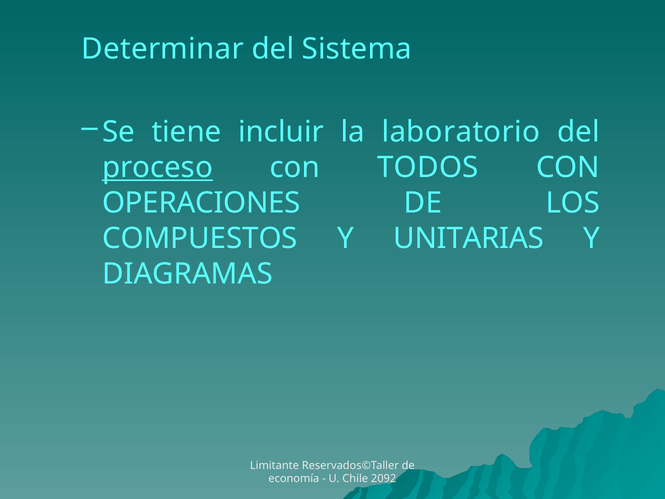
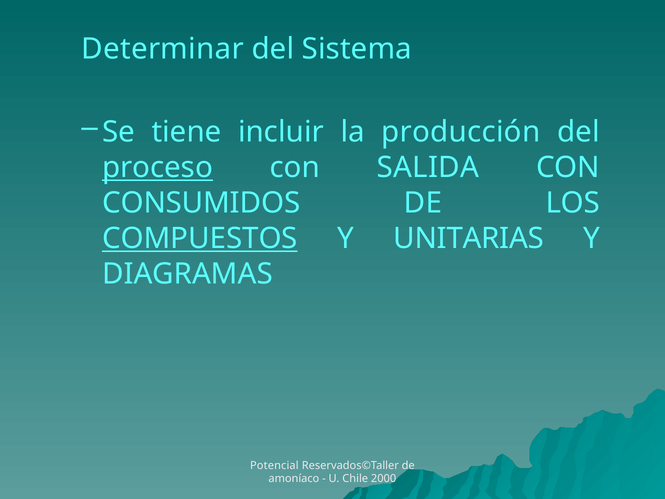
laboratorio: laboratorio -> producción
TODOS: TODOS -> SALIDA
OPERACIONES: OPERACIONES -> CONSUMIDOS
COMPUESTOS underline: none -> present
Limitante: Limitante -> Potencial
economía: economía -> amoníaco
2092: 2092 -> 2000
